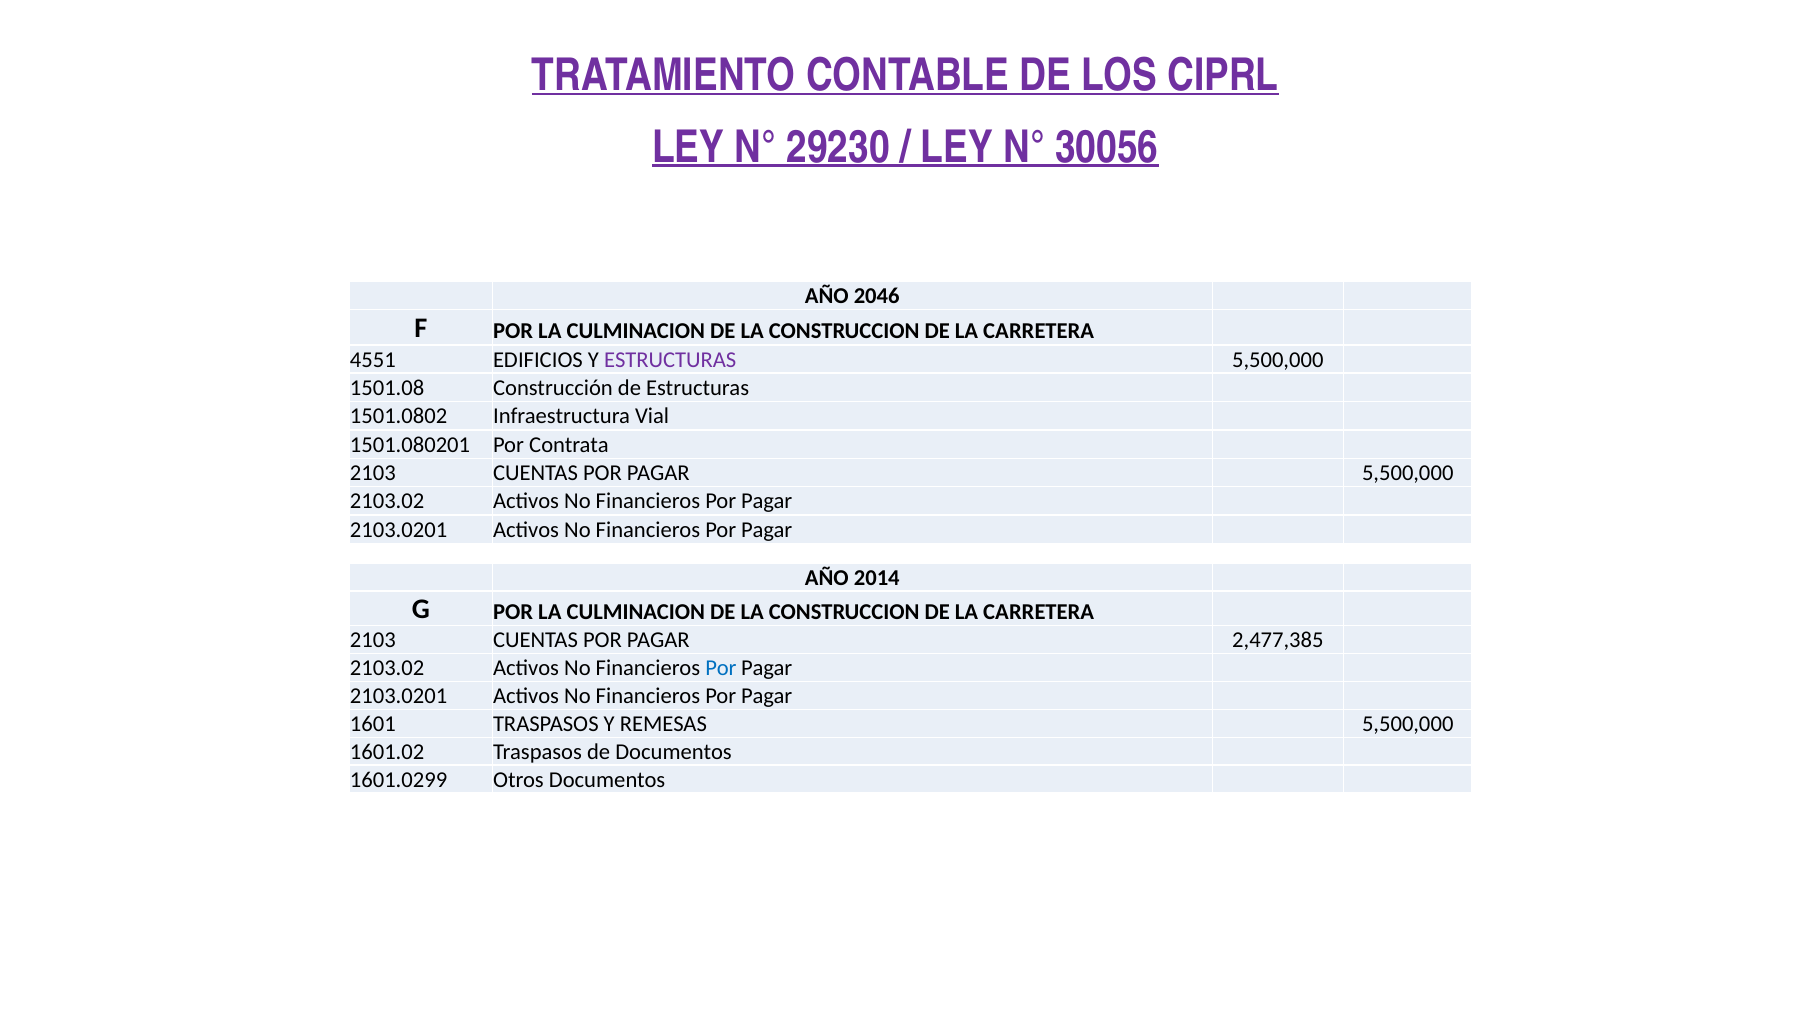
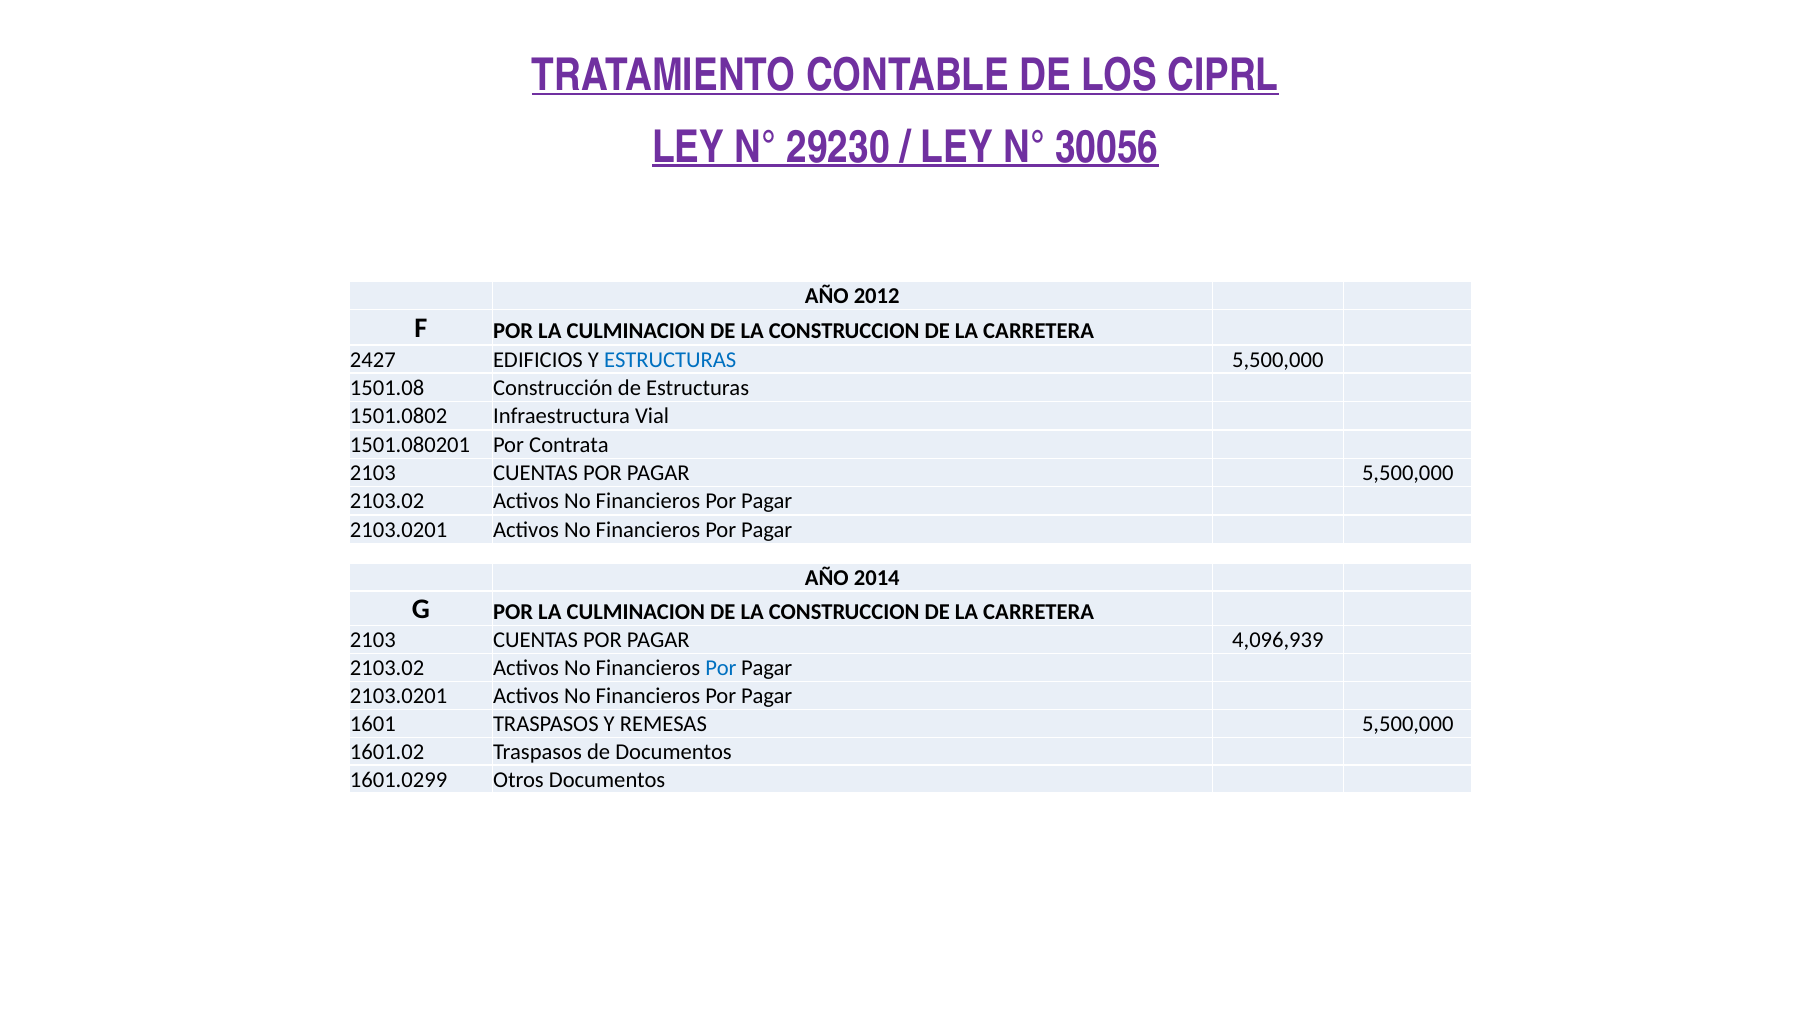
2046: 2046 -> 2012
4551: 4551 -> 2427
ESTRUCTURAS at (670, 360) colour: purple -> blue
2,477,385: 2,477,385 -> 4,096,939
